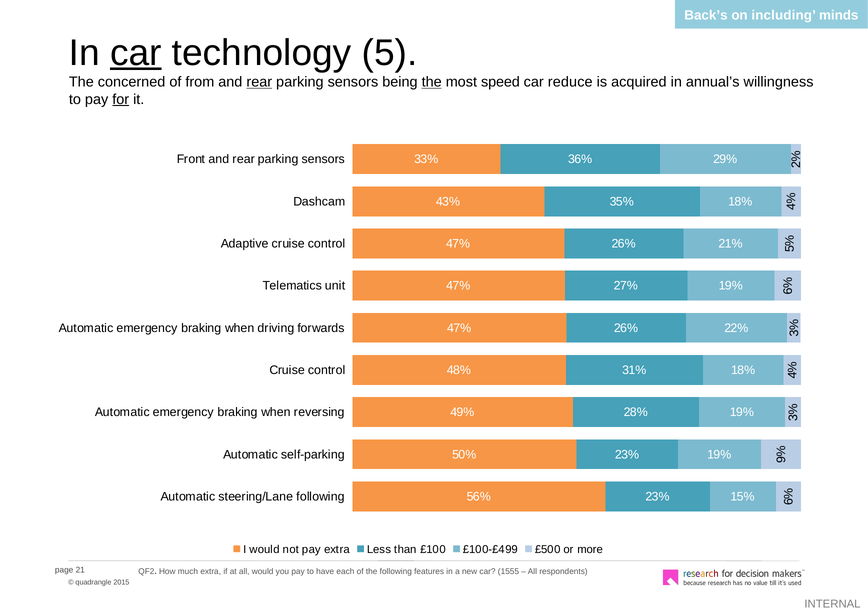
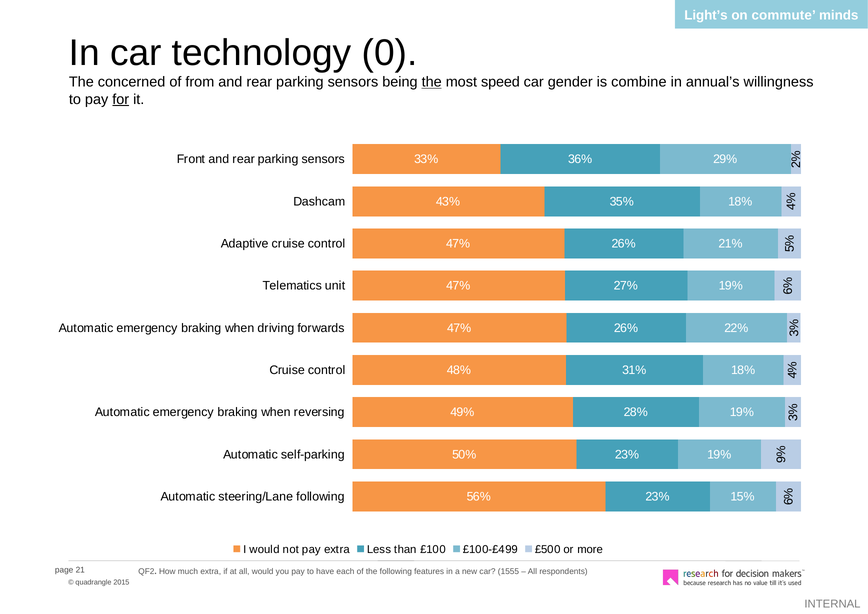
Back’s: Back’s -> Light’s
including: including -> commute
car at (136, 53) underline: present -> none
technology 5: 5 -> 0
rear at (259, 82) underline: present -> none
reduce: reduce -> gender
acquired: acquired -> combine
